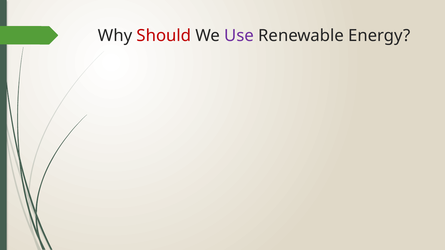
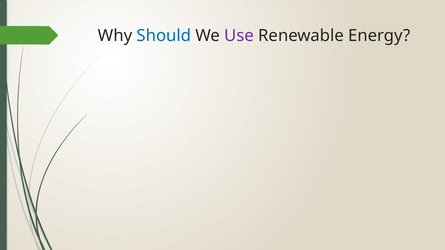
Should colour: red -> blue
